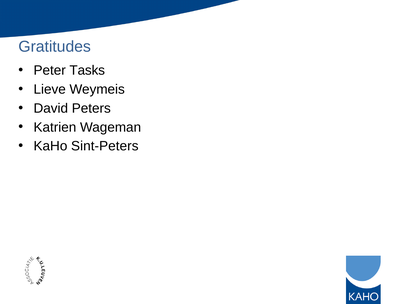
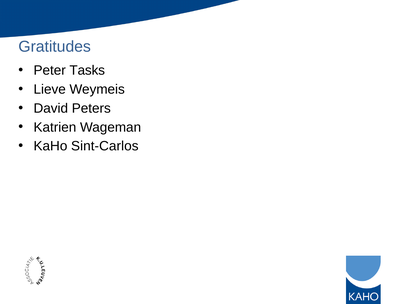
Sint-Peters: Sint-Peters -> Sint-Carlos
